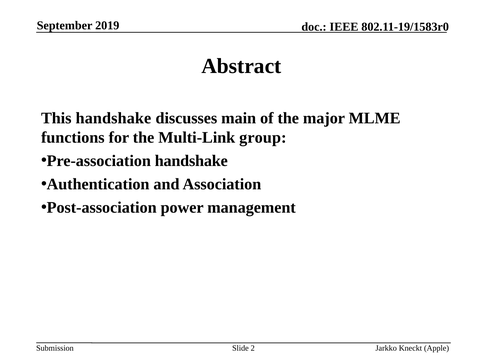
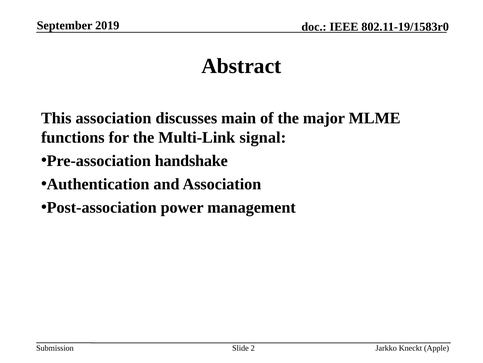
This handshake: handshake -> association
group: group -> signal
